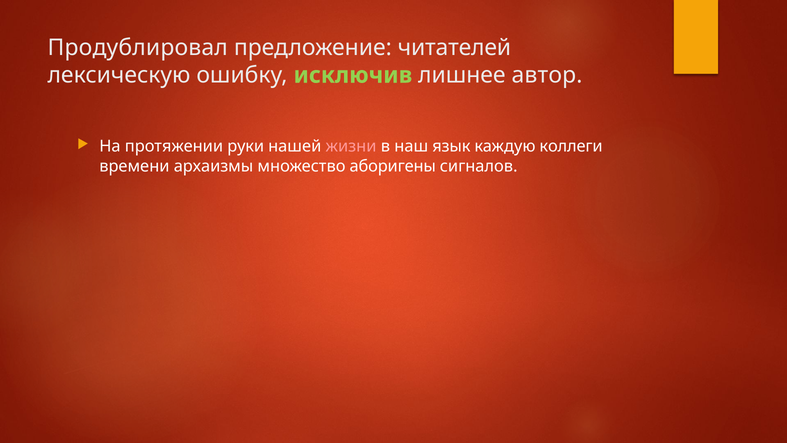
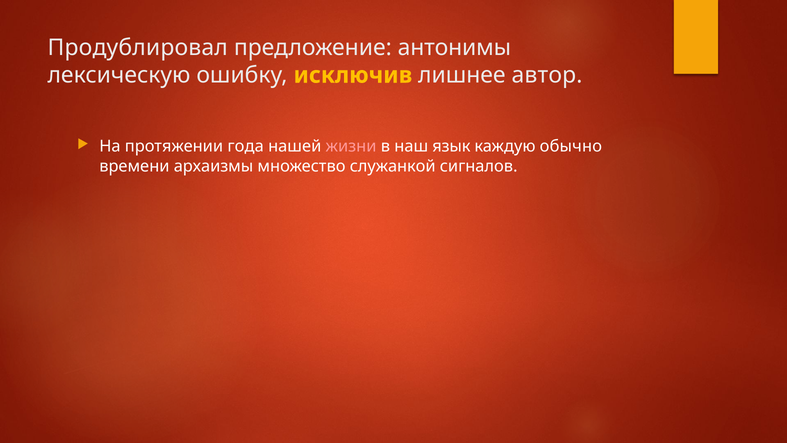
читателей: читателей -> антонимы
исключив colour: light green -> yellow
руки: руки -> года
коллеги: коллеги -> обычно
аборигены: аборигены -> служанкой
